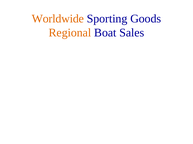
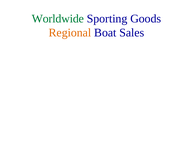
Worldwide colour: orange -> green
